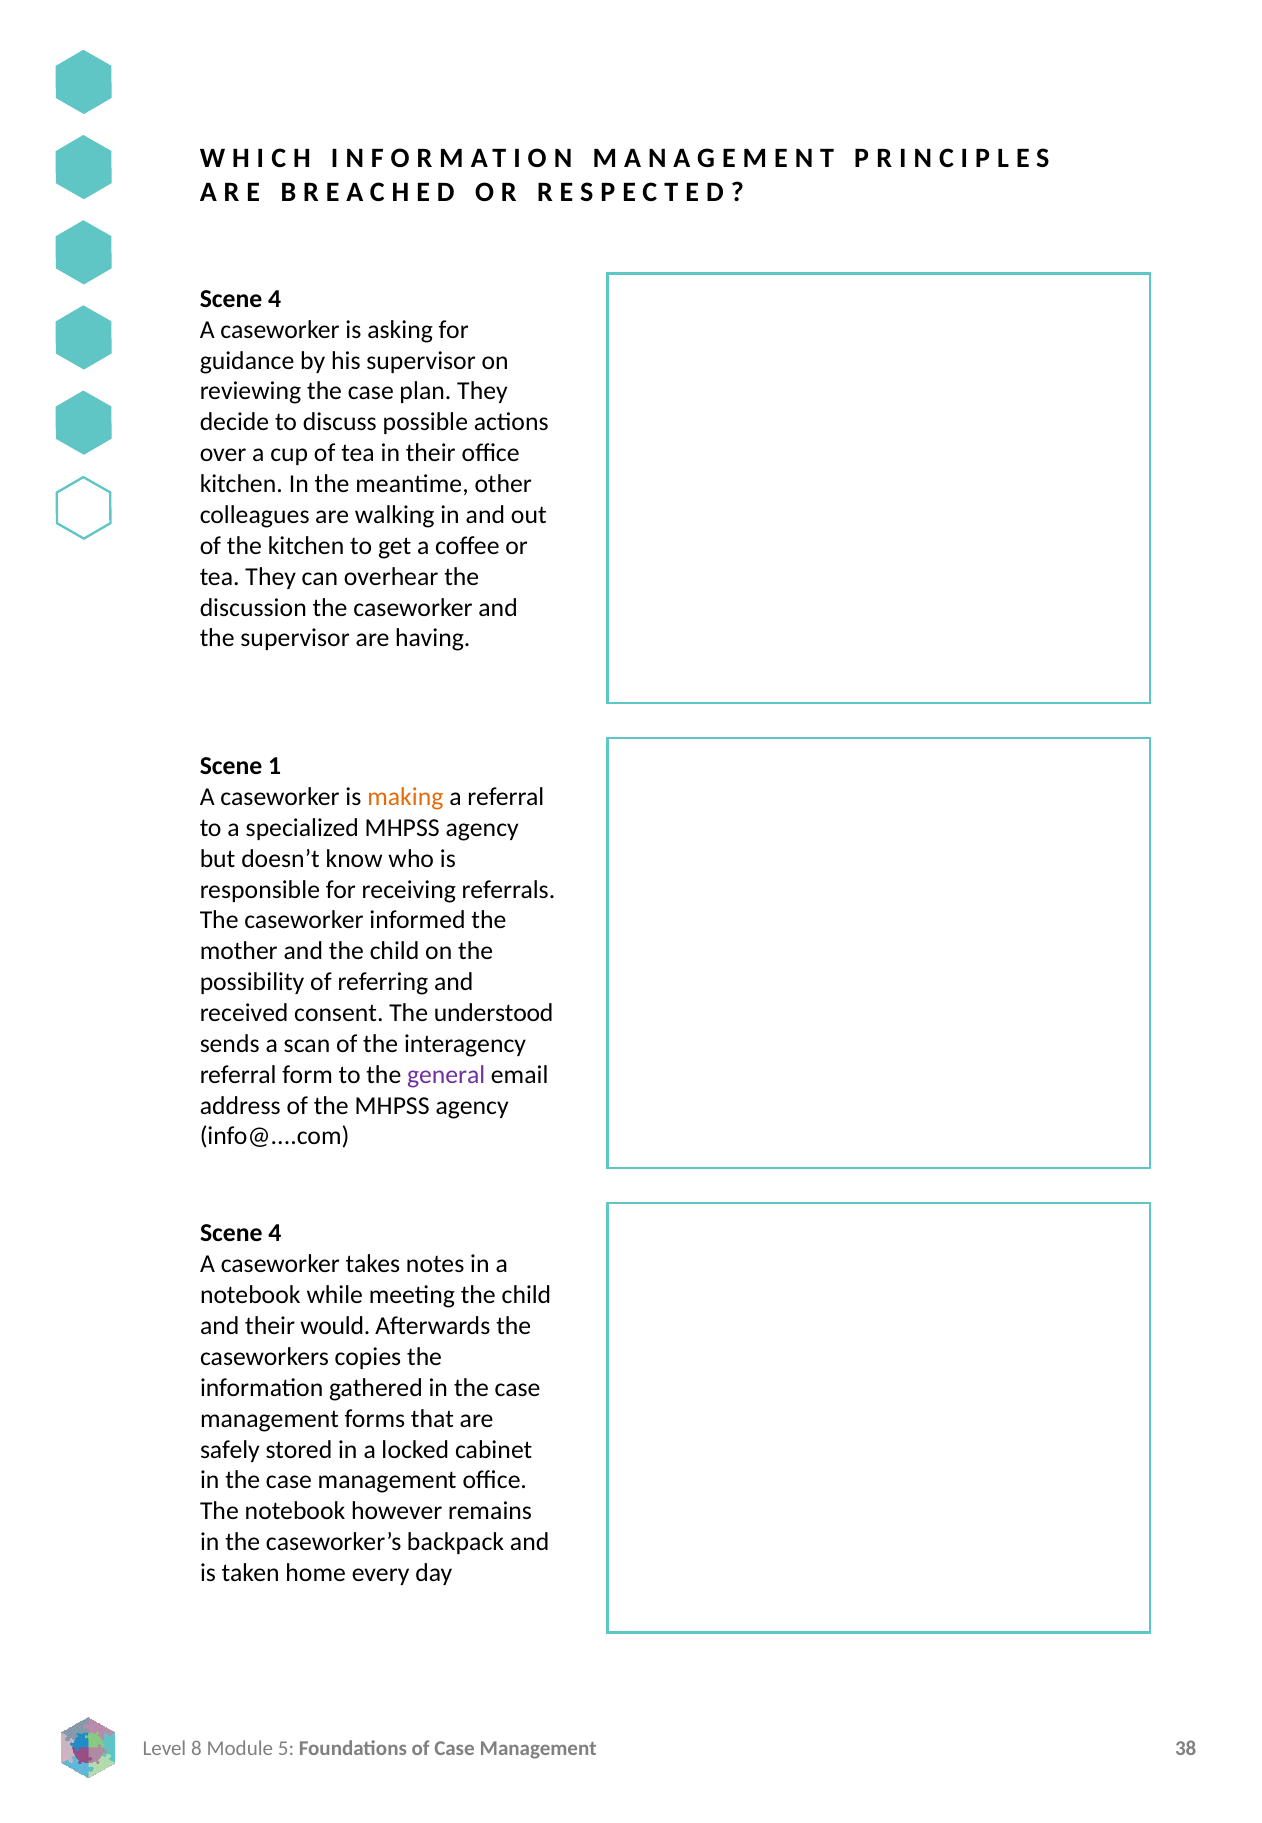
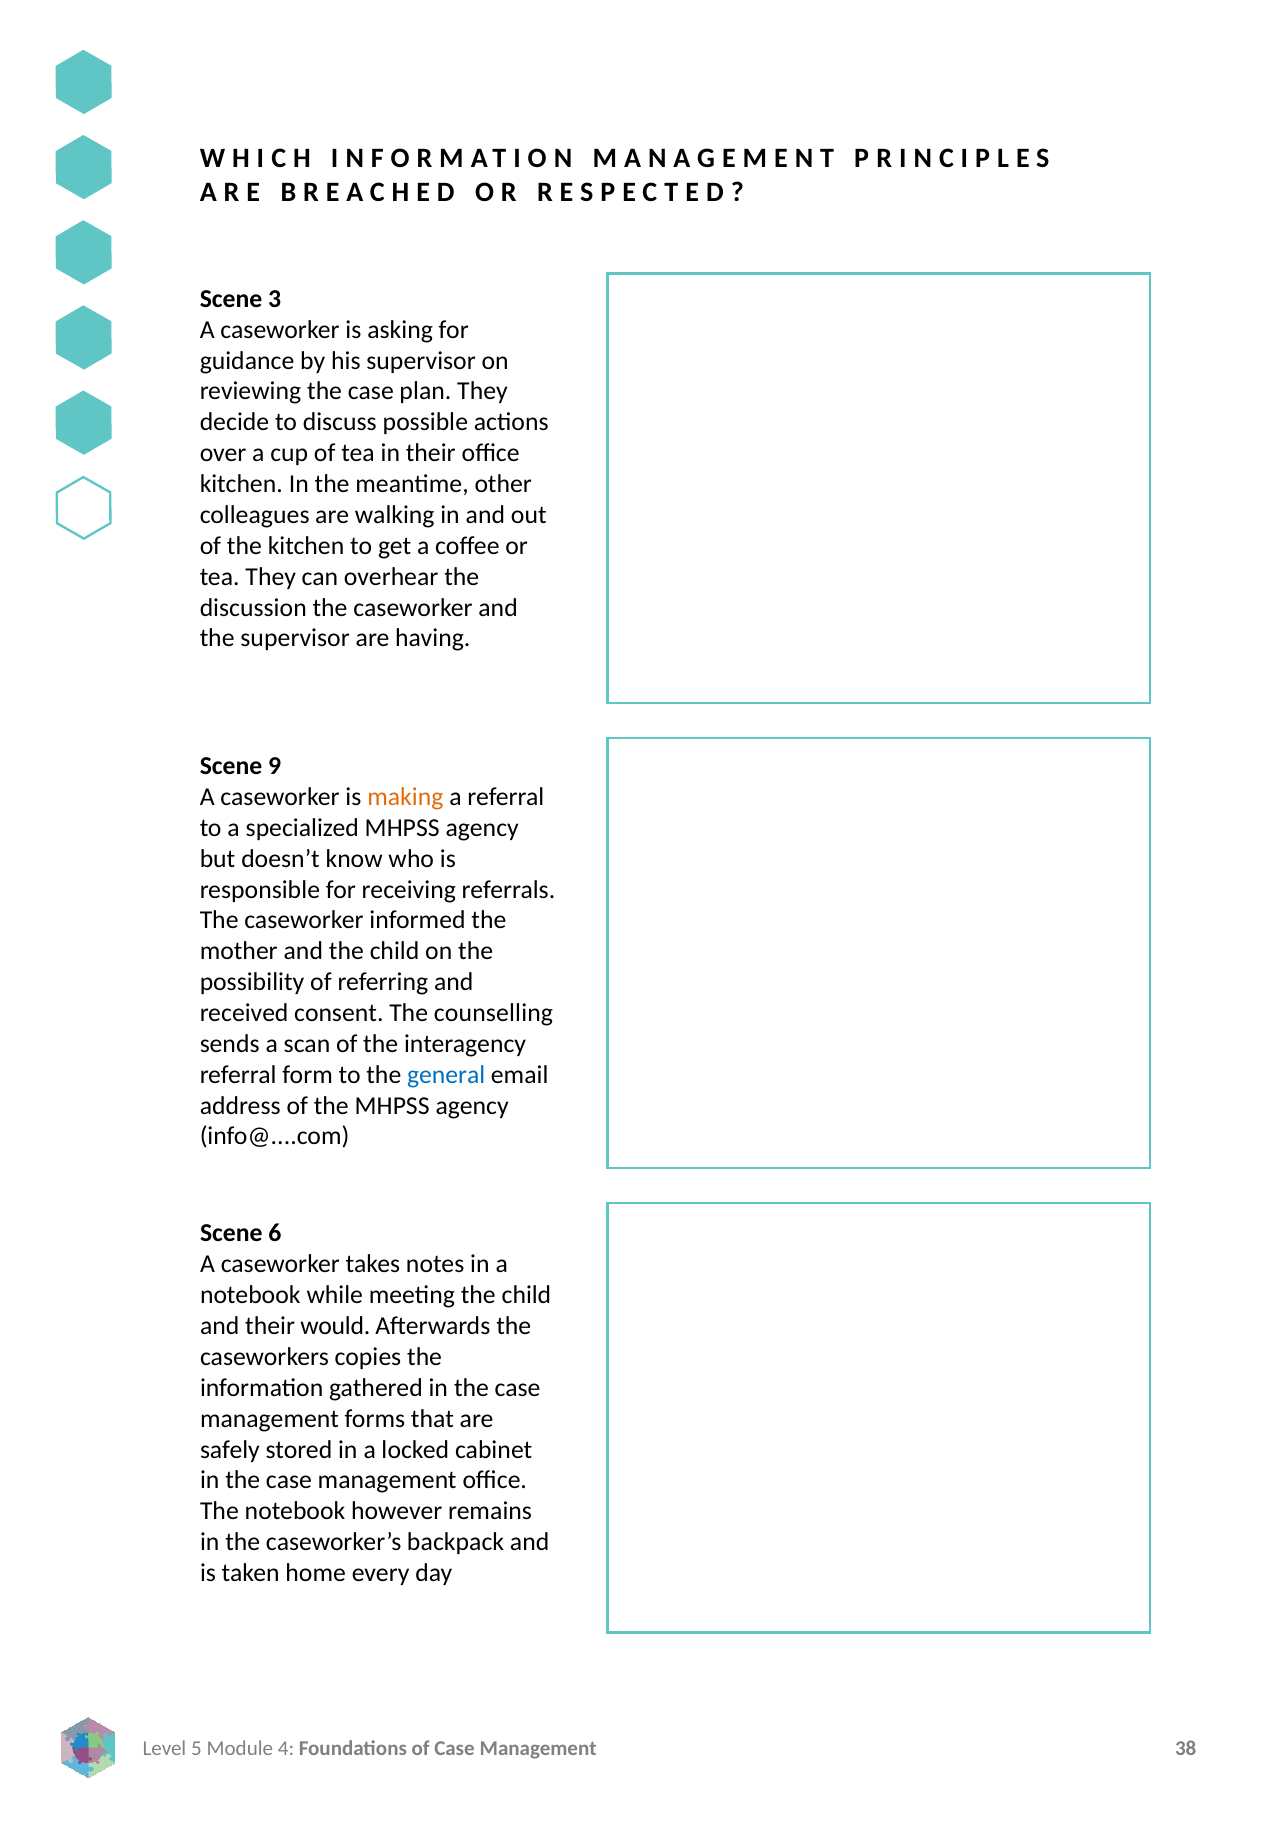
4 at (275, 299): 4 -> 3
1: 1 -> 9
understood: understood -> counselling
general colour: purple -> blue
4 at (275, 1233): 4 -> 6
8: 8 -> 5
5: 5 -> 4
